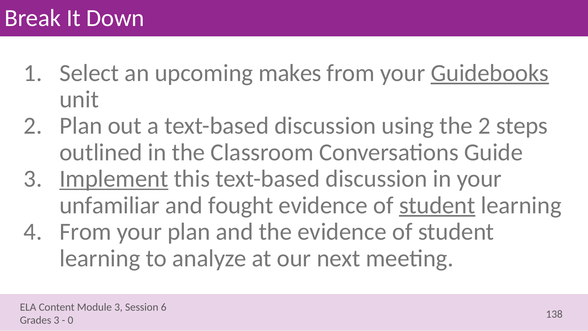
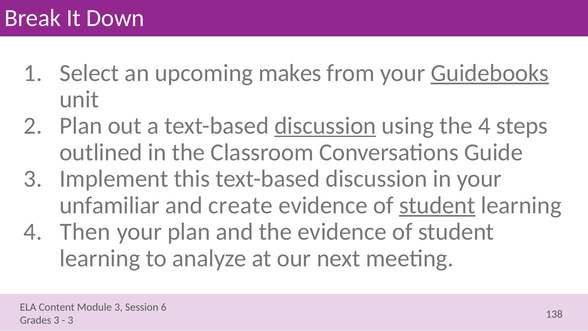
discussion at (325, 126) underline: none -> present
the 2: 2 -> 4
Implement underline: present -> none
fought: fought -> create
From at (85, 232): From -> Then
0 at (70, 320): 0 -> 3
